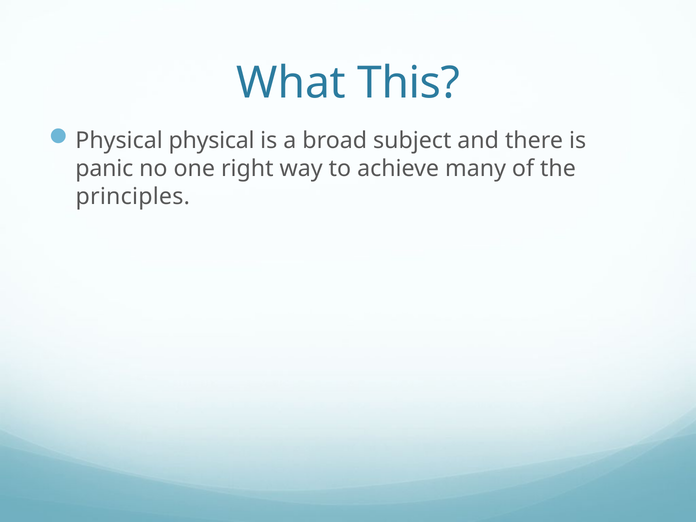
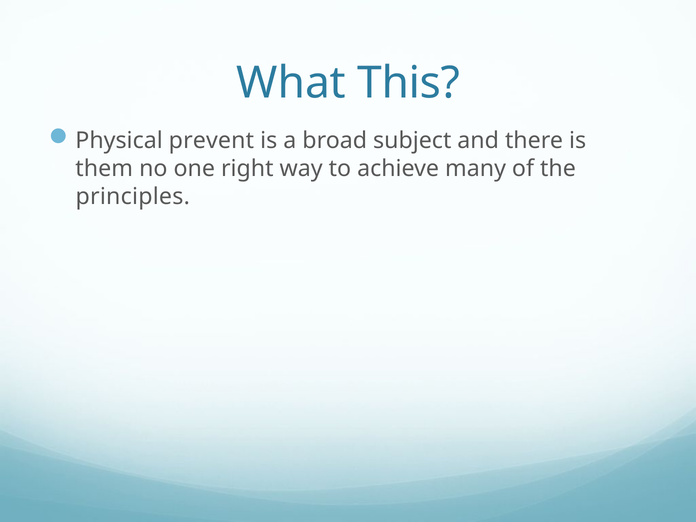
Physical physical: physical -> prevent
panic: panic -> them
